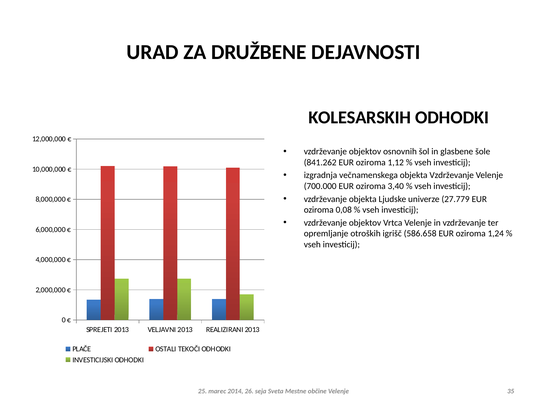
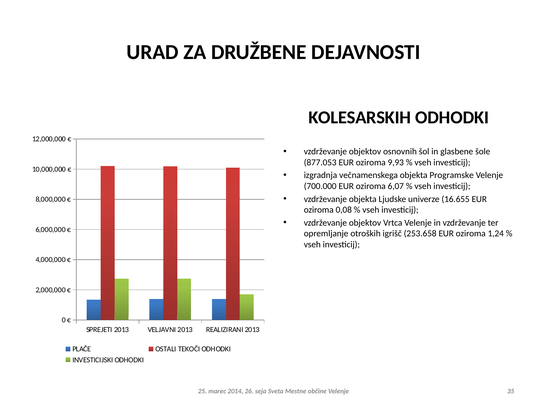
841.262: 841.262 -> 877.053
1,12: 1,12 -> 9,93
objekta Vzdrževanje: Vzdrževanje -> Programske
3,40: 3,40 -> 6,07
27.779: 27.779 -> 16.655
586.658: 586.658 -> 253.658
